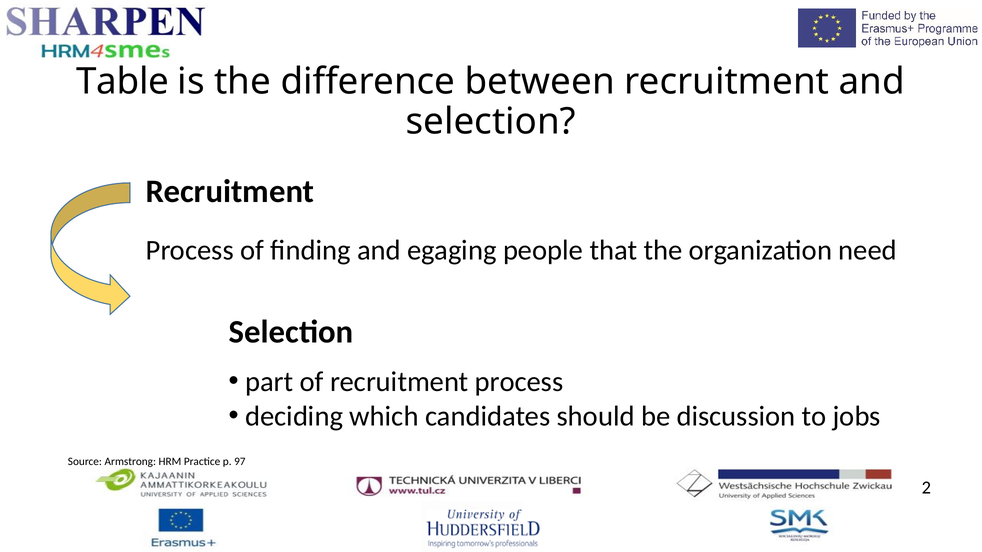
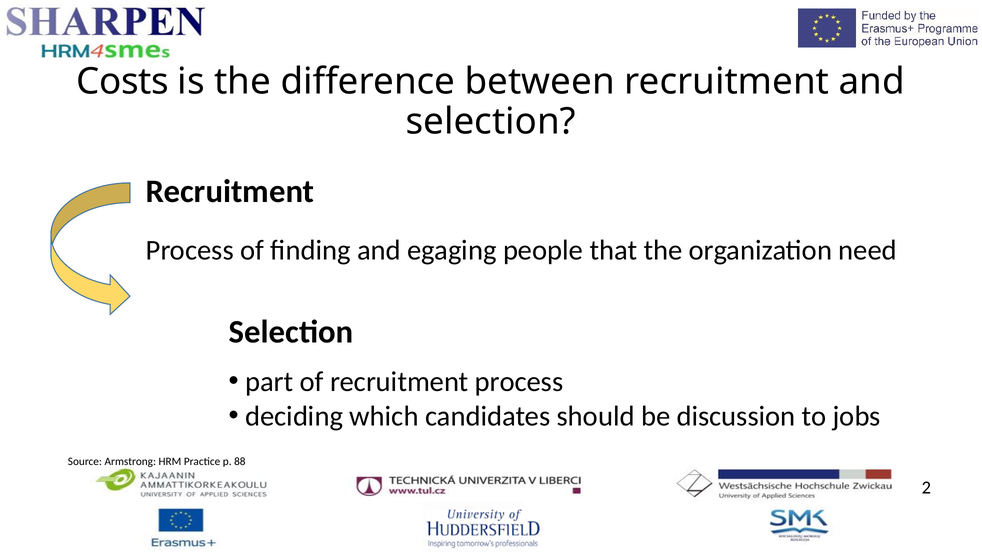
Table: Table -> Costs
97: 97 -> 88
